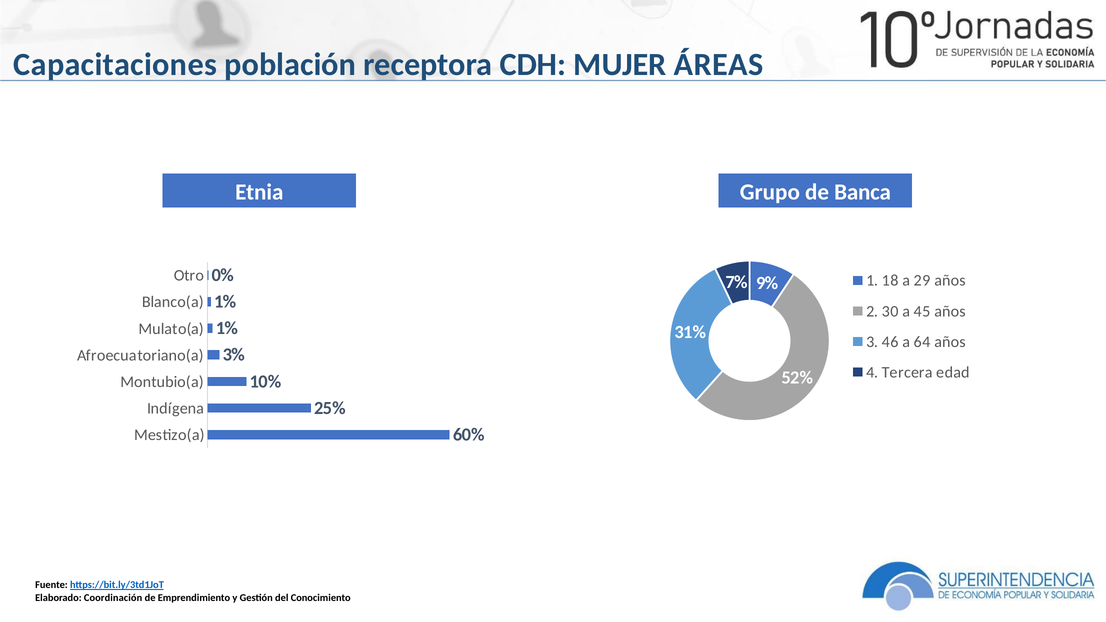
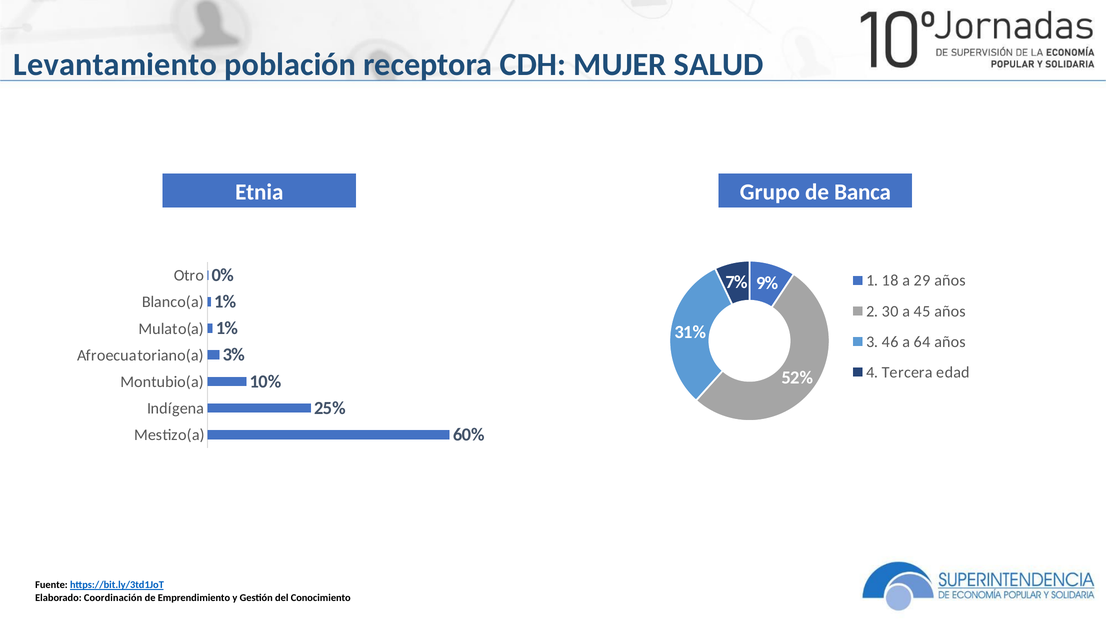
Capacitaciones: Capacitaciones -> Levantamiento
ÁREAS: ÁREAS -> SALUD
